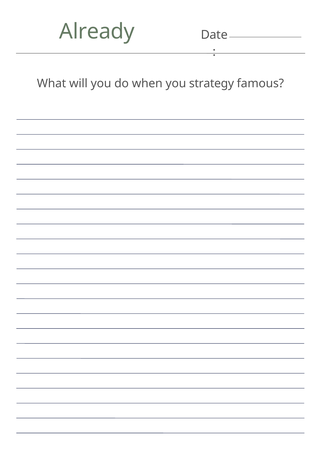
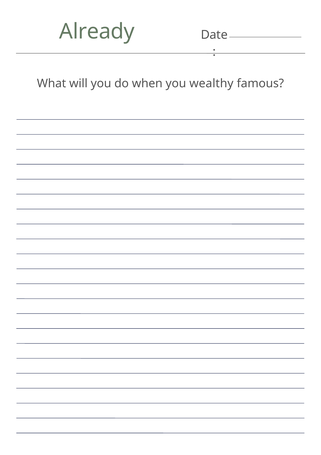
strategy: strategy -> wealthy
